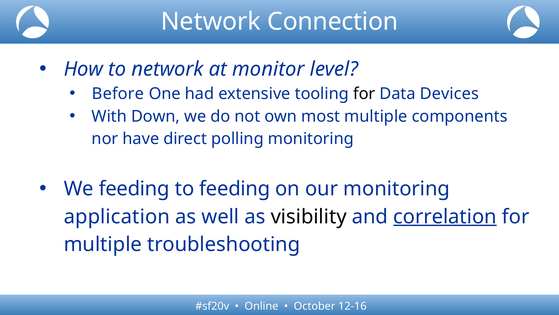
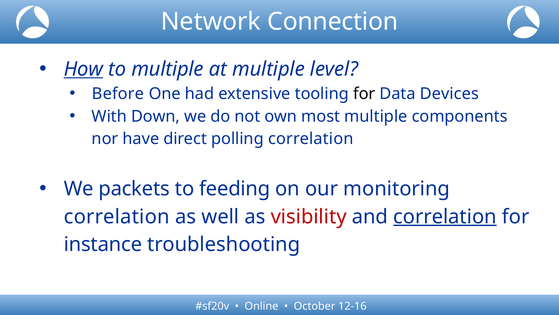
How underline: none -> present
to network: network -> multiple
at monitor: monitor -> multiple
polling monitoring: monitoring -> correlation
We feeding: feeding -> packets
application at (117, 216): application -> correlation
visibility colour: black -> red
multiple at (103, 244): multiple -> instance
